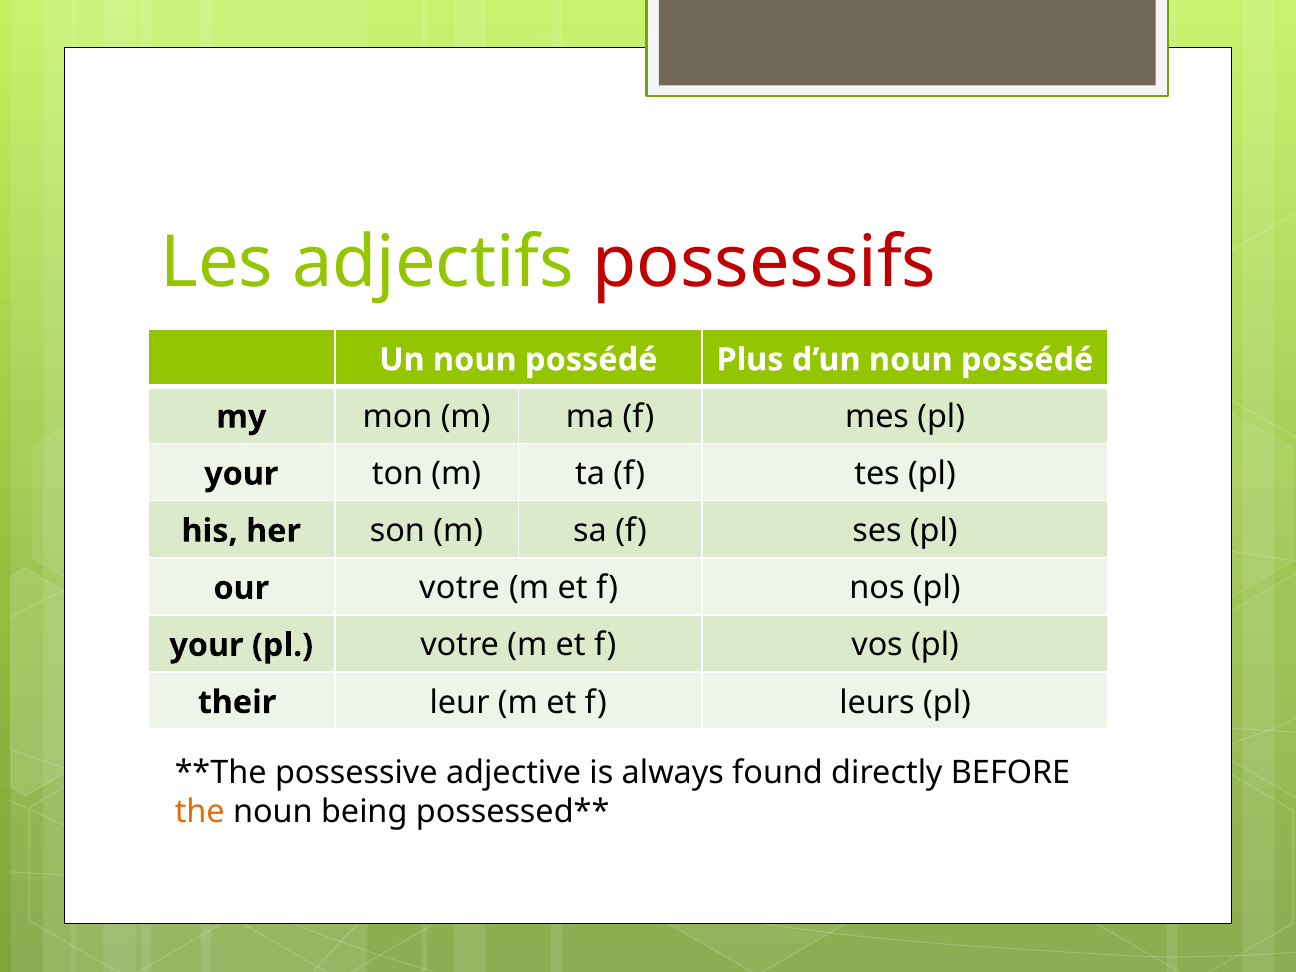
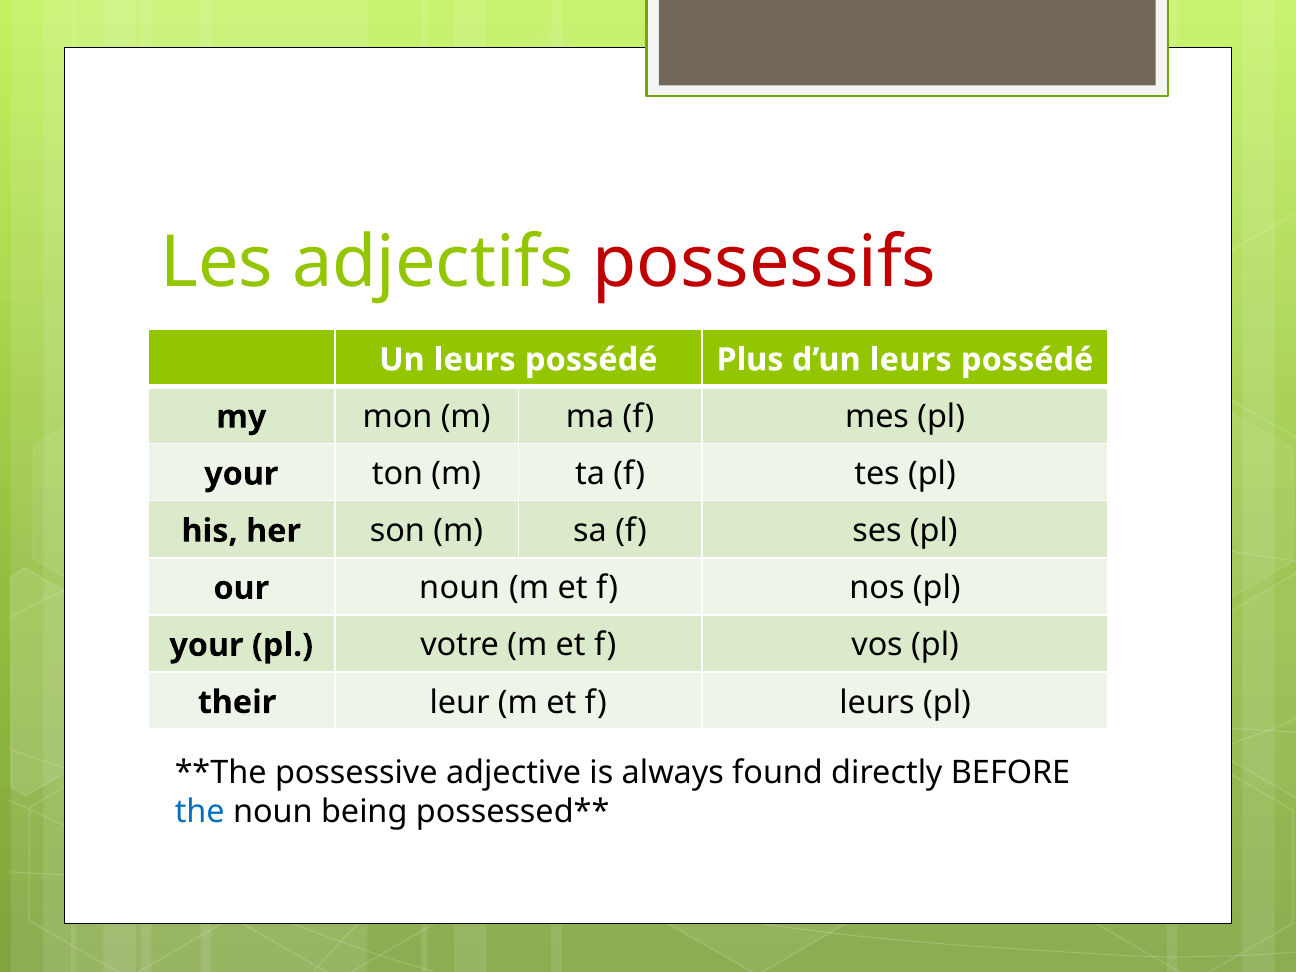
Un noun: noun -> leurs
d’un noun: noun -> leurs
our votre: votre -> noun
the colour: orange -> blue
